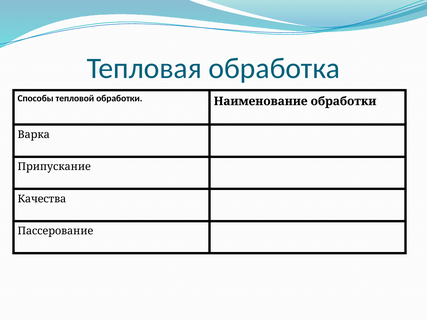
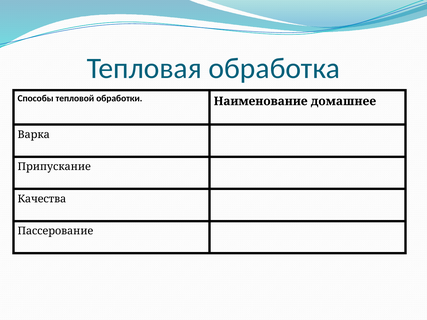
Наименование обработки: обработки -> домашнее
